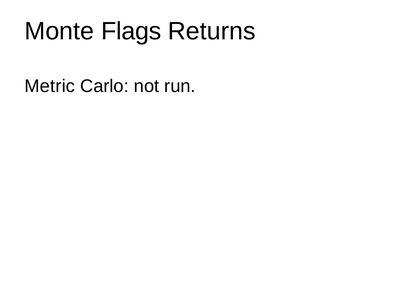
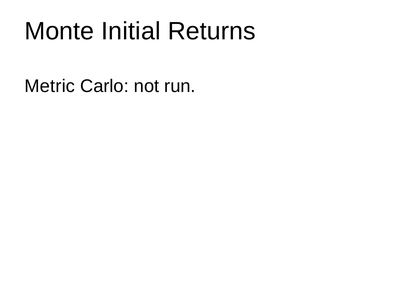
Flags: Flags -> Initial
